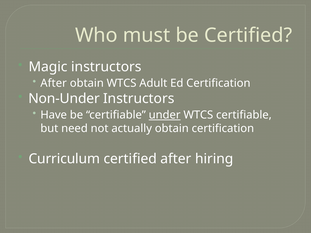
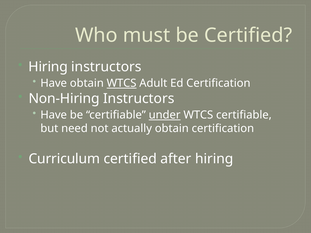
Magic at (48, 67): Magic -> Hiring
After at (54, 83): After -> Have
WTCS at (122, 83) underline: none -> present
Non-Under: Non-Under -> Non-Hiring
